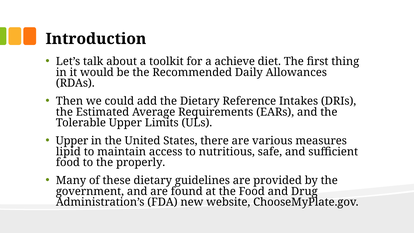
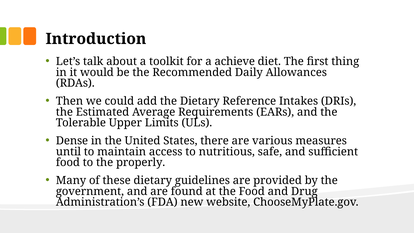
Upper at (72, 141): Upper -> Dense
lipid: lipid -> until
